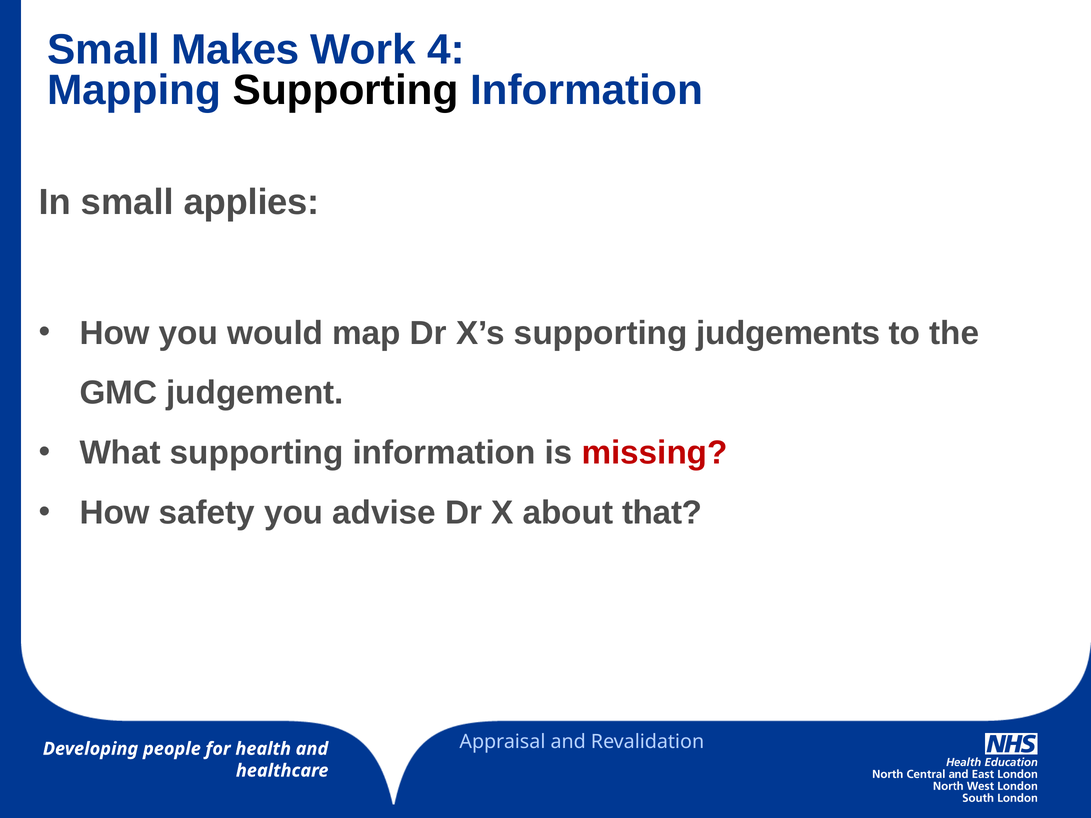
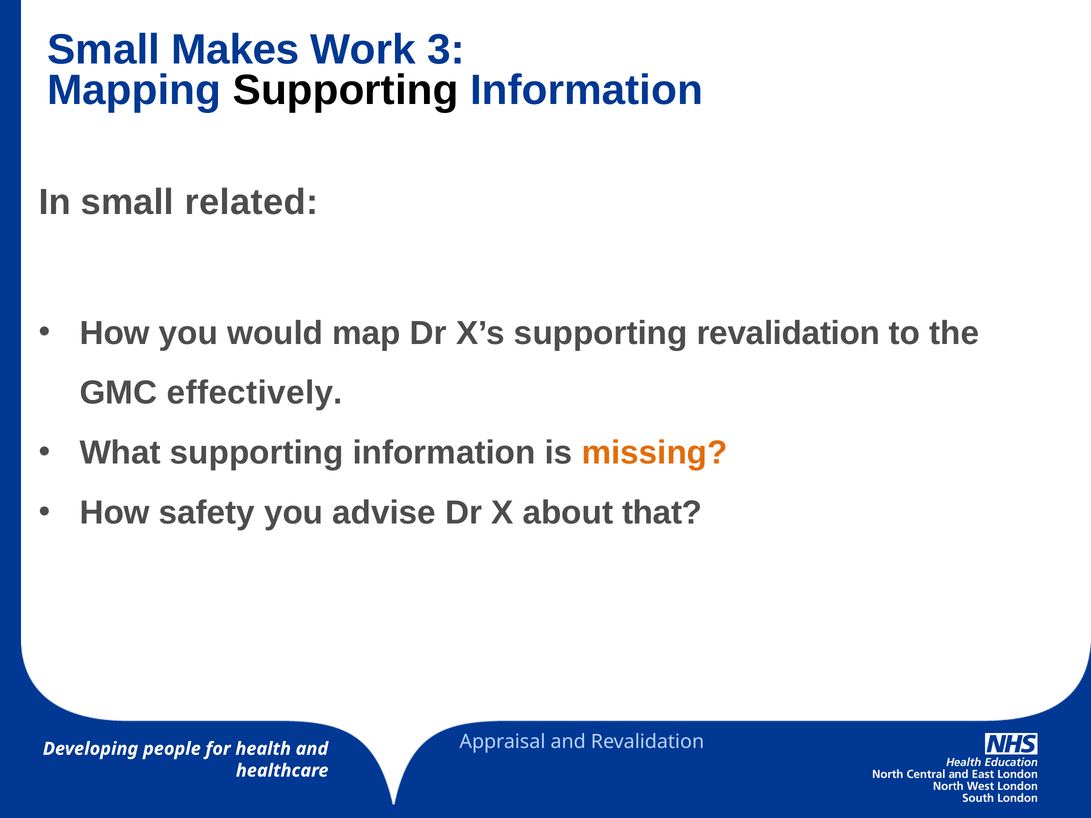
4: 4 -> 3
applies: applies -> related
supporting judgements: judgements -> revalidation
judgement: judgement -> effectively
missing colour: red -> orange
